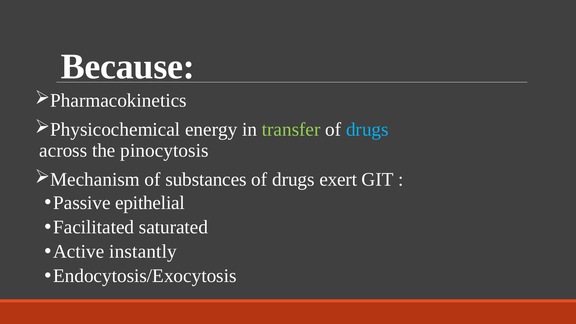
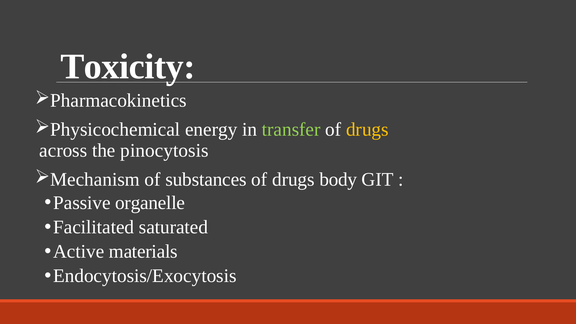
Because: Because -> Toxicity
drugs at (367, 130) colour: light blue -> yellow
exert: exert -> body
epithelial: epithelial -> organelle
instantly: instantly -> materials
